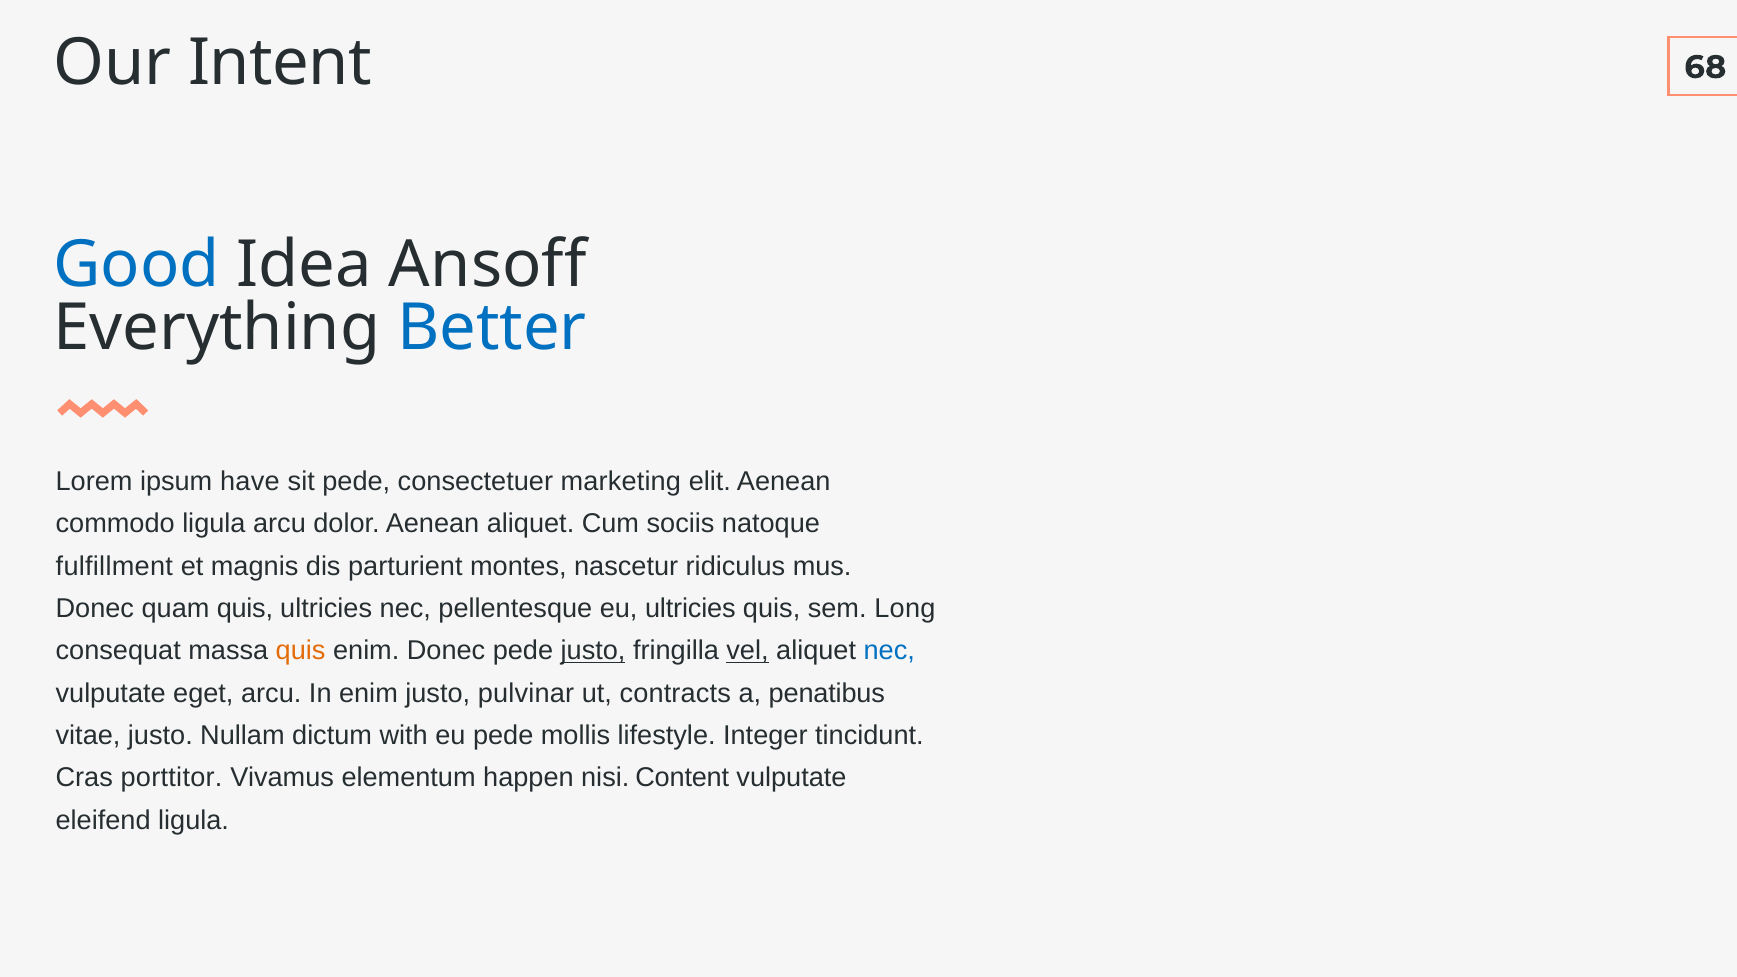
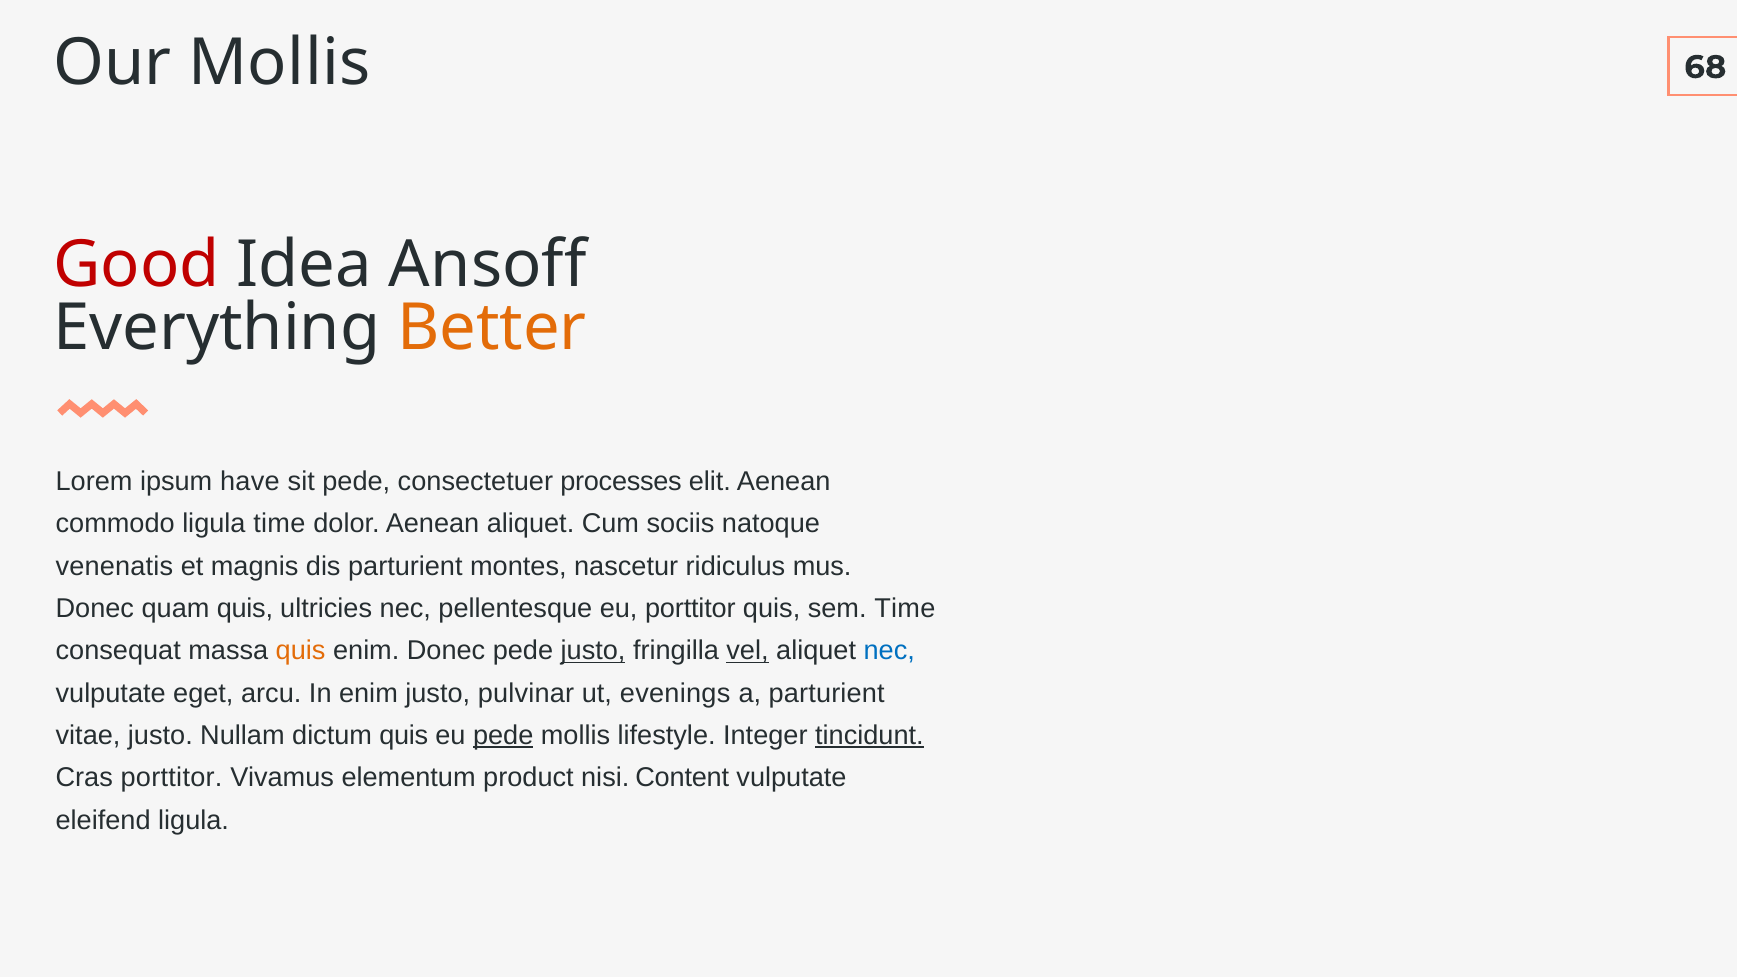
Our Intent: Intent -> Mollis
Good colour: blue -> red
Better colour: blue -> orange
marketing: marketing -> processes
ligula arcu: arcu -> time
fulfillment: fulfillment -> venenatis
eu ultricies: ultricies -> porttitor
sem Long: Long -> Time
contracts: contracts -> evenings
a penatibus: penatibus -> parturient
dictum with: with -> quis
pede at (503, 735) underline: none -> present
tincidunt underline: none -> present
happen: happen -> product
